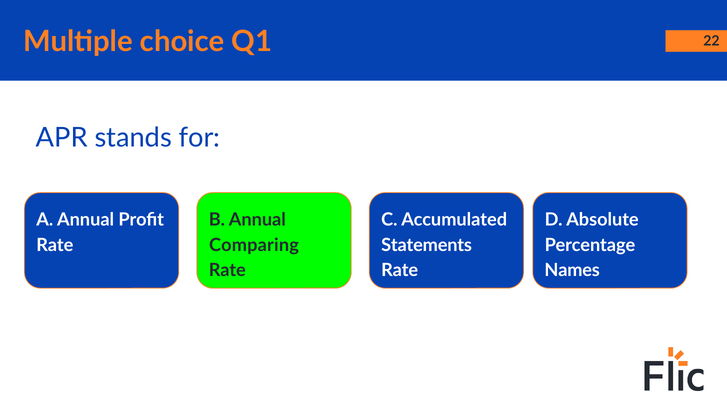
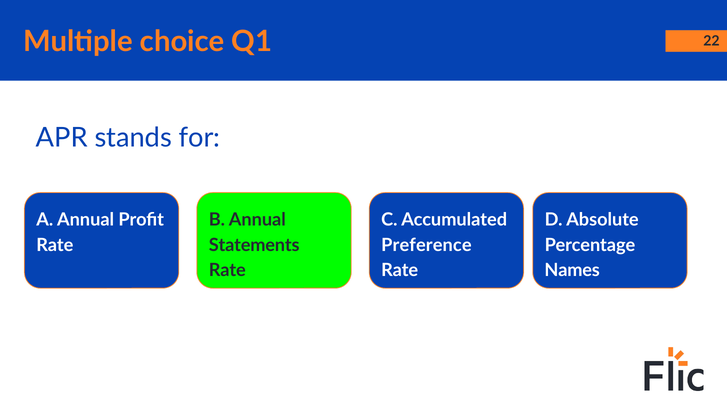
Comparing: Comparing -> Statements
Statements: Statements -> Preference
